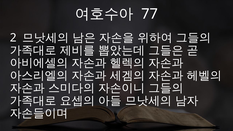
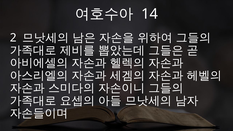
77: 77 -> 14
